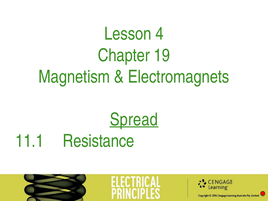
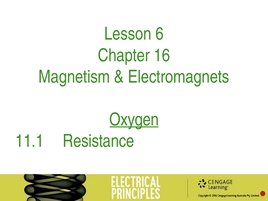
4: 4 -> 6
19: 19 -> 16
Spread: Spread -> Oxygen
